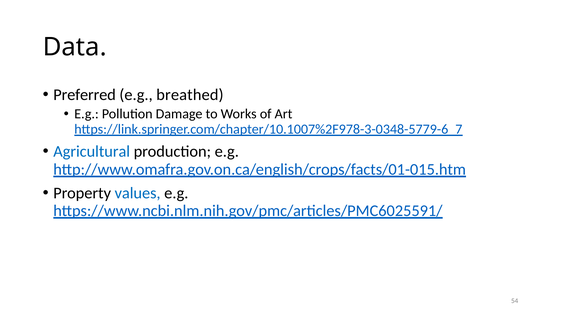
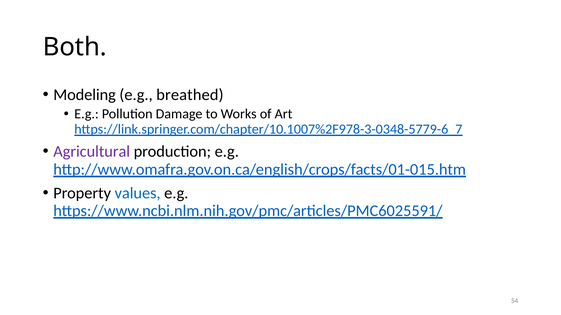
Data: Data -> Both
Preferred: Preferred -> Modeling
Agricultural colour: blue -> purple
